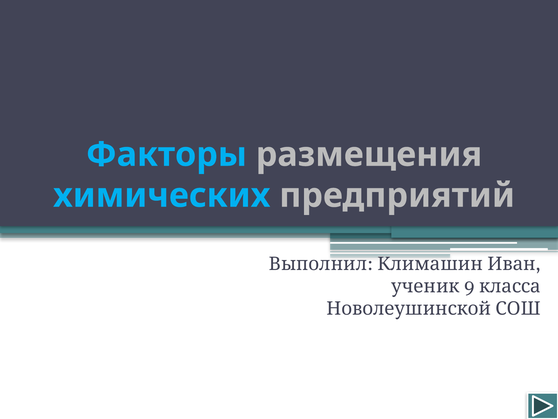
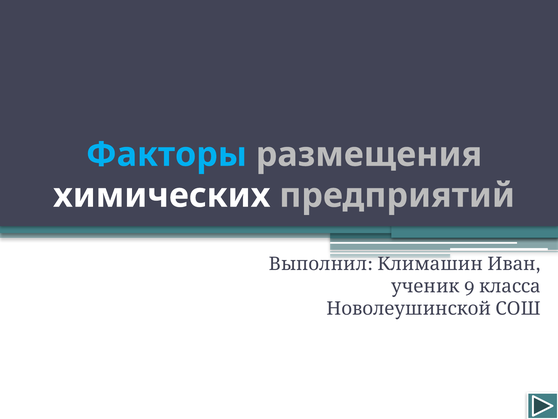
химических colour: light blue -> white
